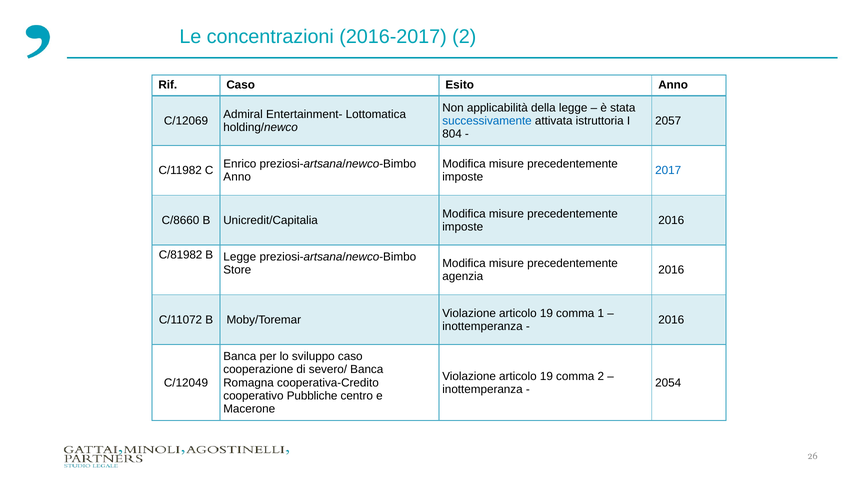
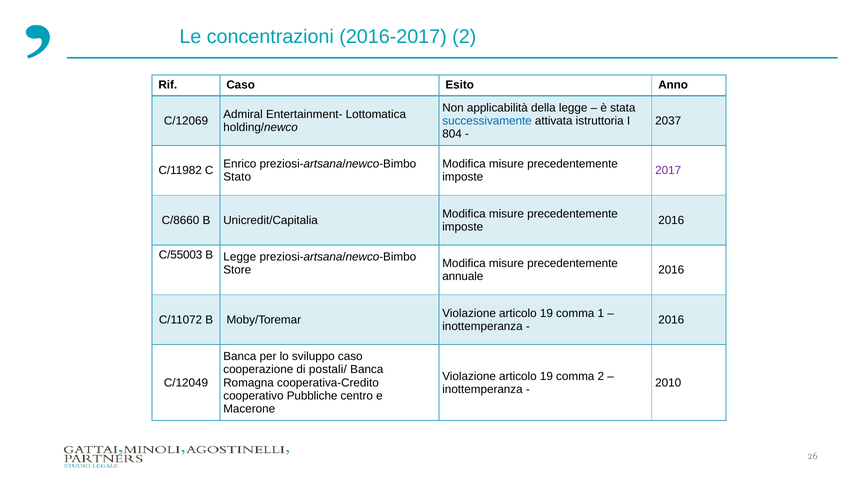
2057: 2057 -> 2037
2017 colour: blue -> purple
Anno at (237, 177): Anno -> Stato
C/81982: C/81982 -> C/55003
agenzia: agenzia -> annuale
severo/: severo/ -> postali/
2054: 2054 -> 2010
